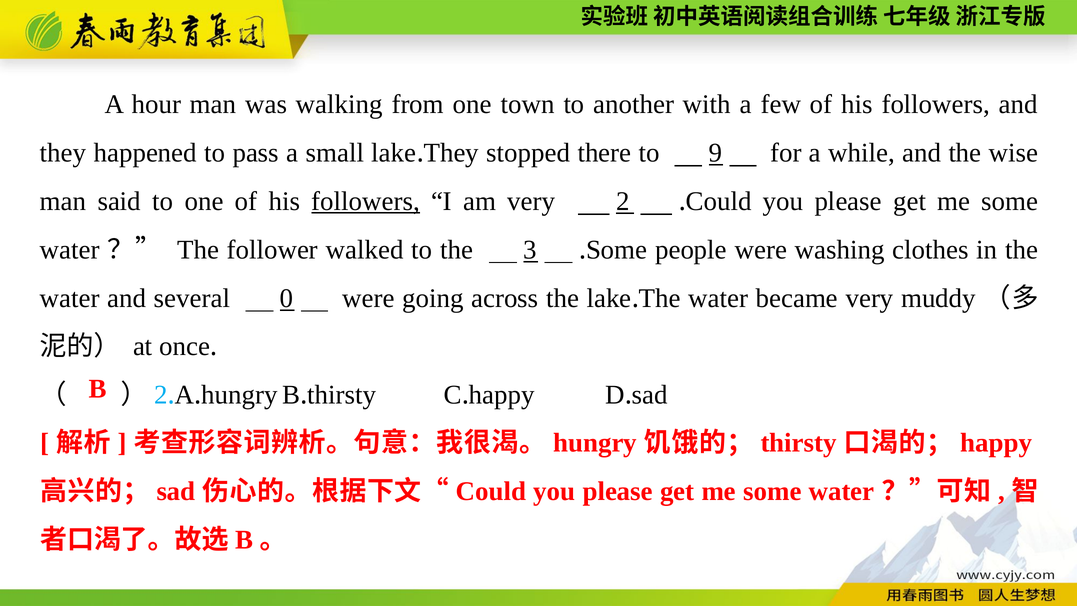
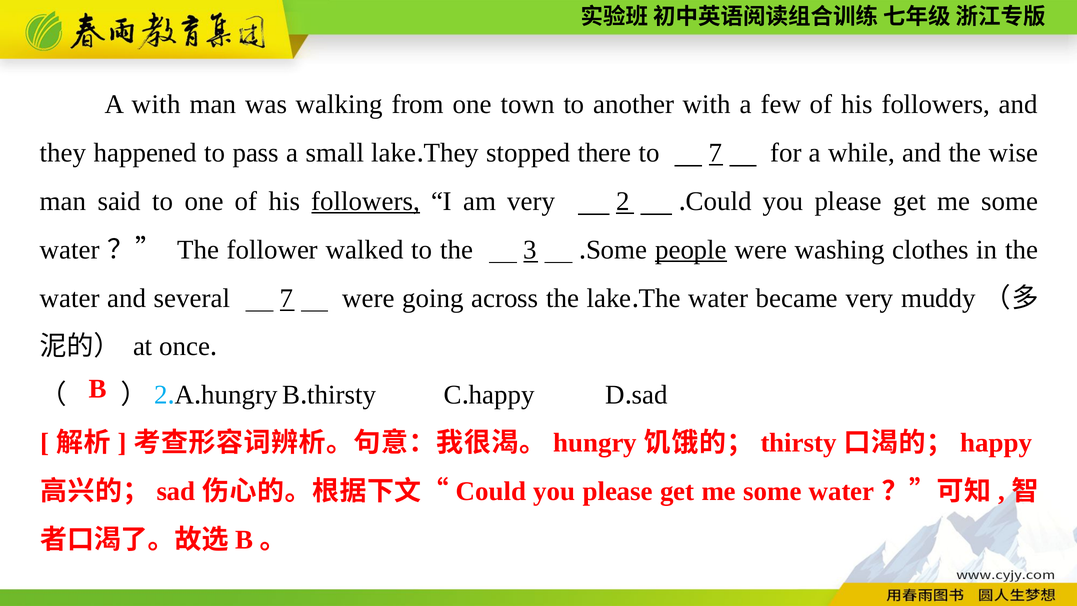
A hour: hour -> with
to 9: 9 -> 7
people underline: none -> present
several 0: 0 -> 7
